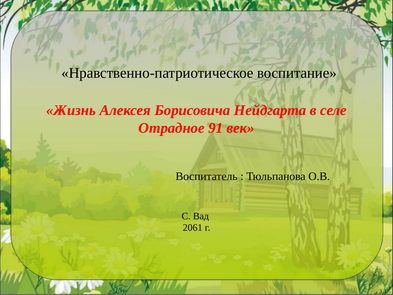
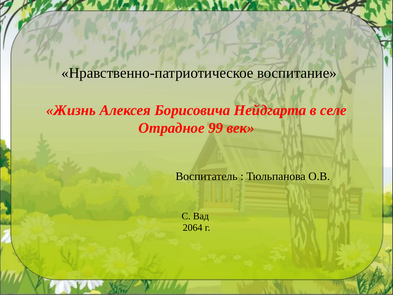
91: 91 -> 99
2061: 2061 -> 2064
